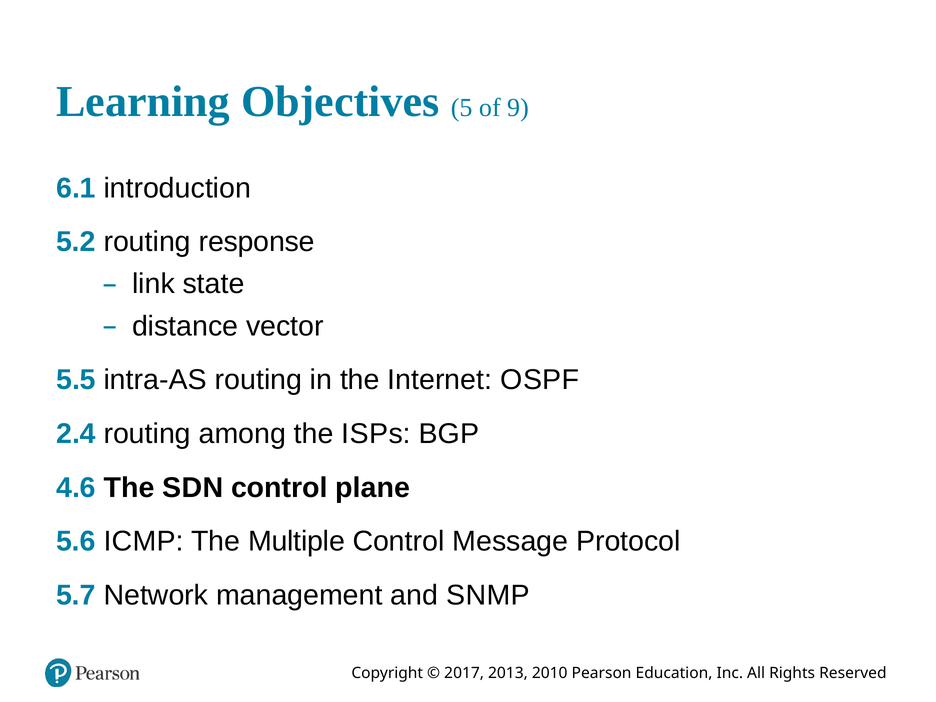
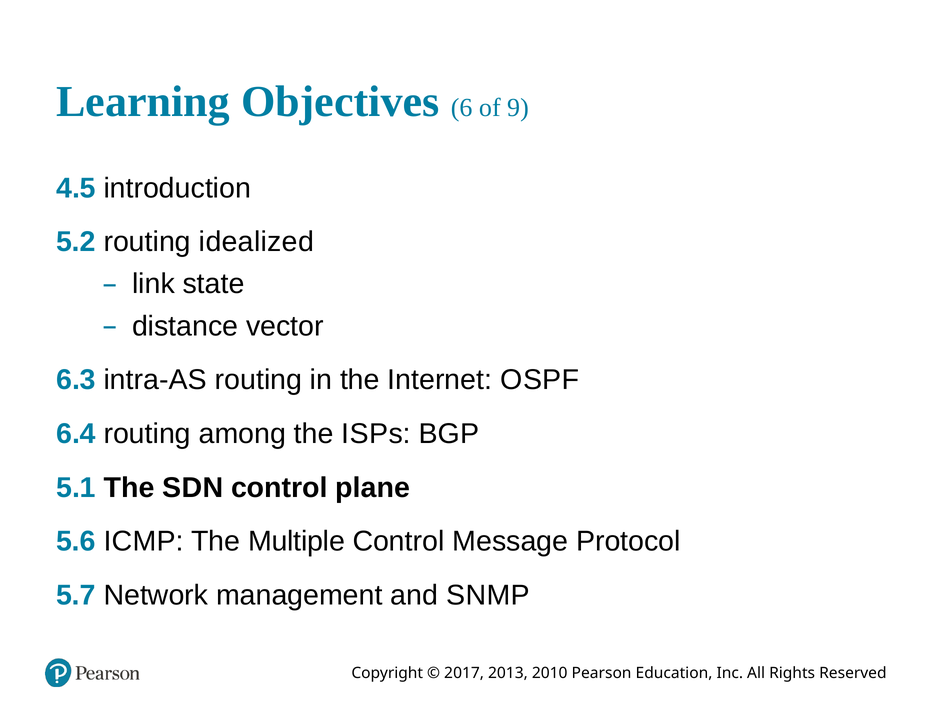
5: 5 -> 6
6.1: 6.1 -> 4.5
response: response -> idealized
5.5: 5.5 -> 6.3
2.4: 2.4 -> 6.4
4.6: 4.6 -> 5.1
